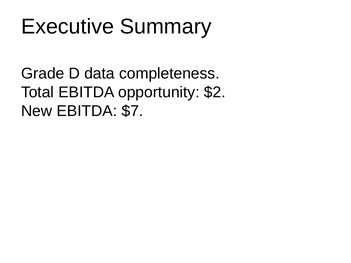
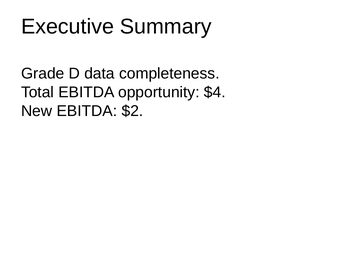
$2: $2 -> $4
$7: $7 -> $2
